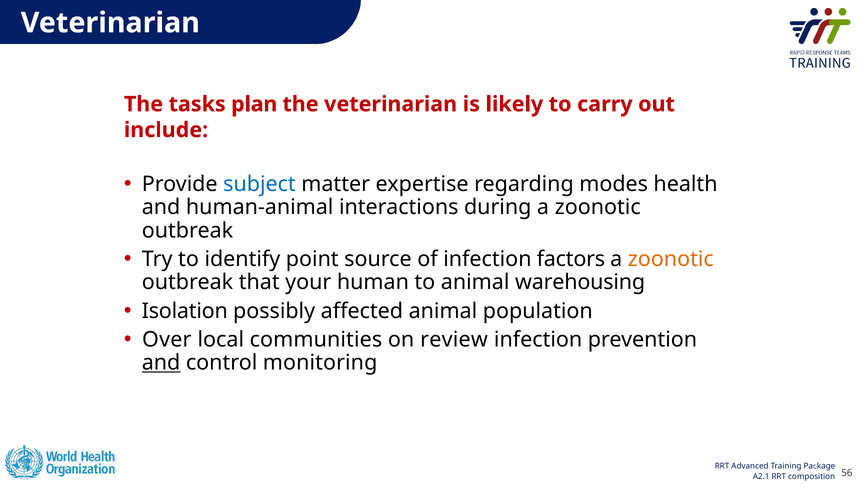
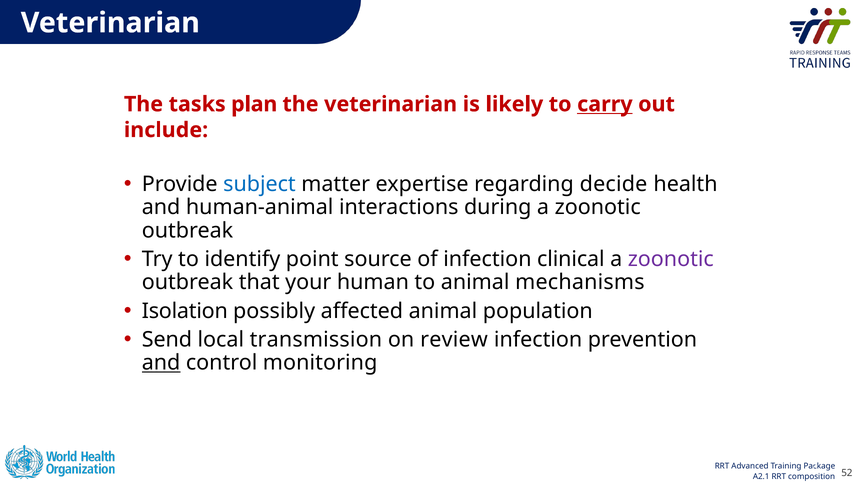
carry underline: none -> present
modes: modes -> decide
factors: factors -> clinical
zoonotic at (671, 259) colour: orange -> purple
warehousing: warehousing -> mechanisms
Over: Over -> Send
communities: communities -> transmission
56: 56 -> 52
